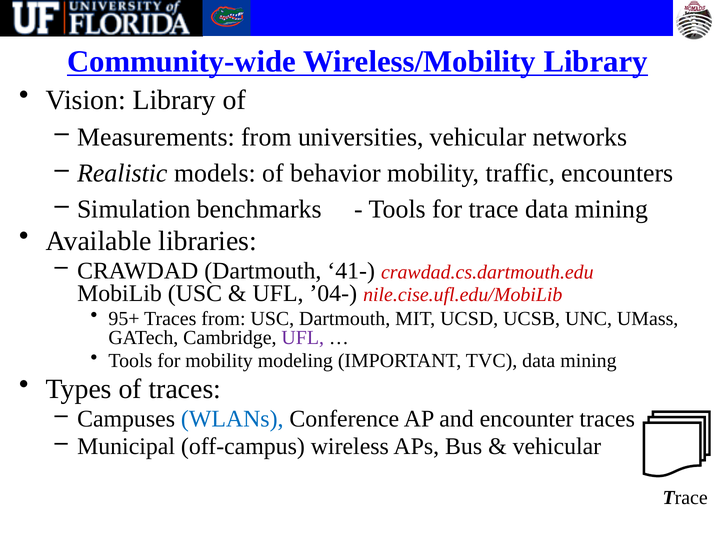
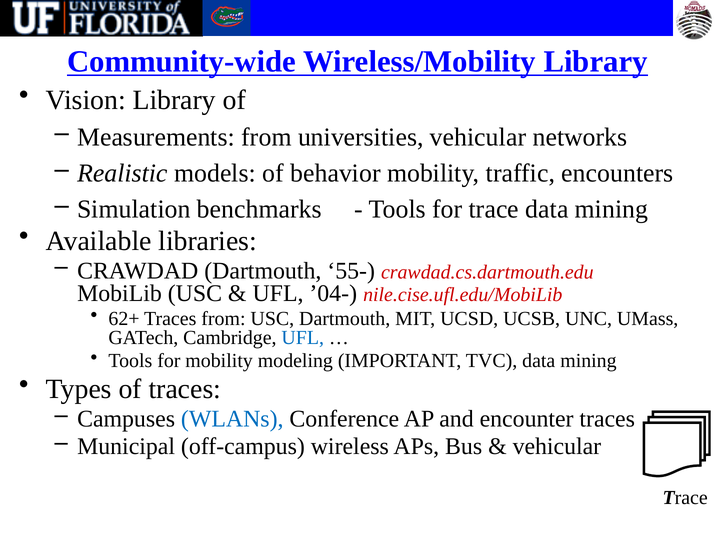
41-: 41- -> 55-
95+: 95+ -> 62+
UFL at (303, 337) colour: purple -> blue
